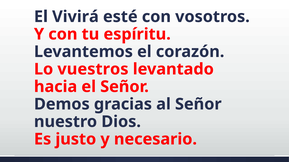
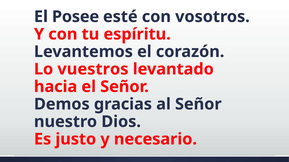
Vivirá: Vivirá -> Posee
